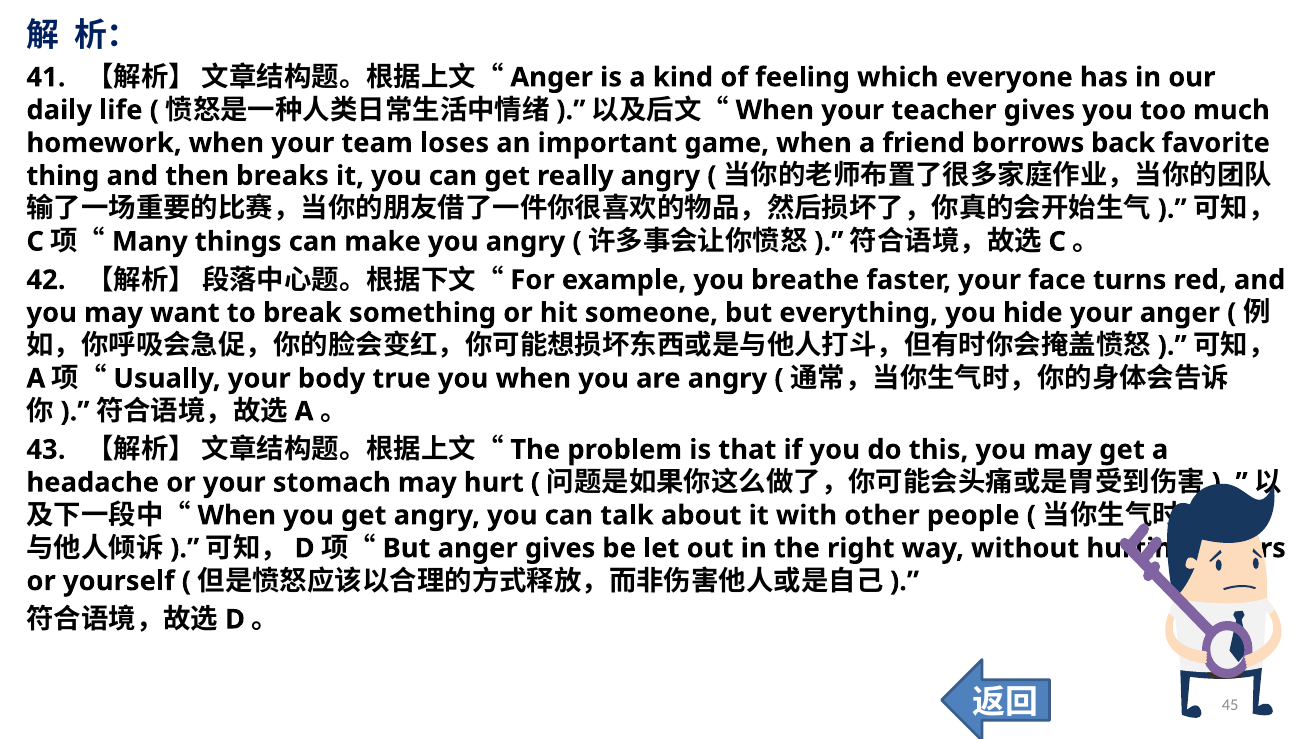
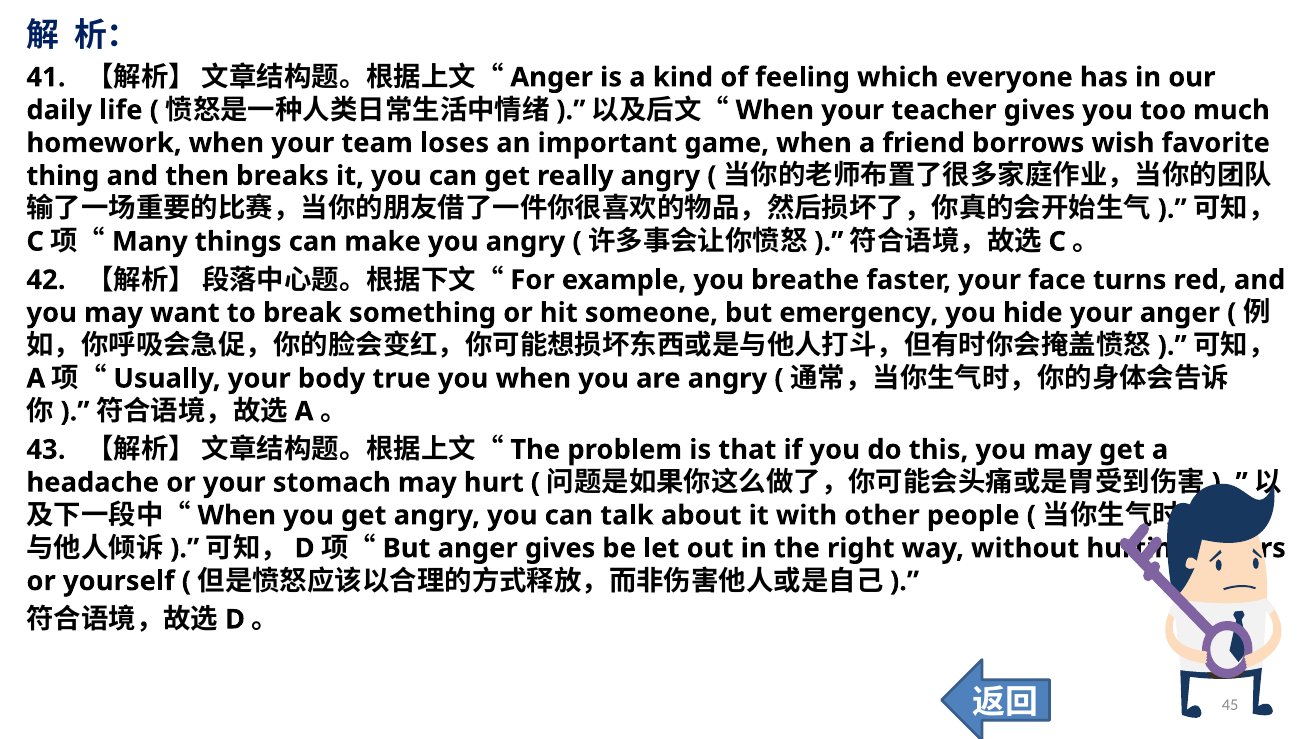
back: back -> wish
everything: everything -> emergency
